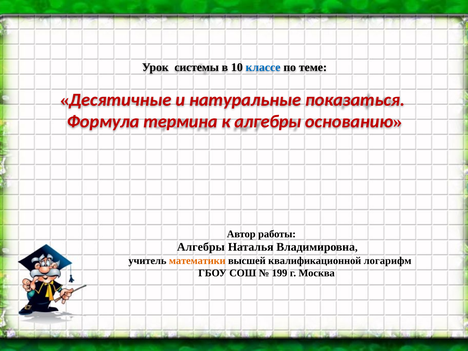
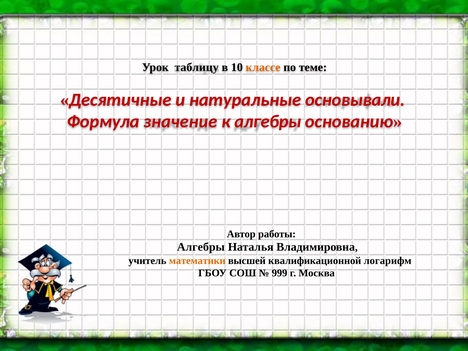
системы: системы -> таблицу
классе colour: blue -> orange
показаться: показаться -> основывали
термина: термина -> значение
199: 199 -> 999
